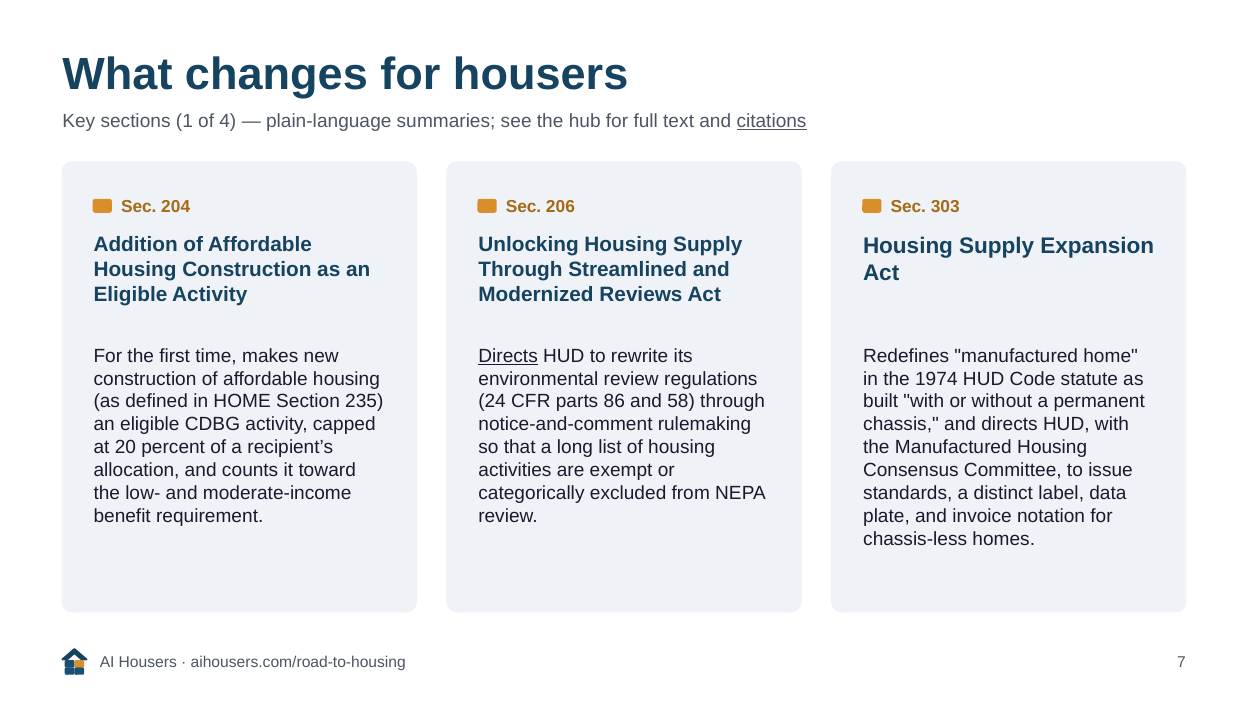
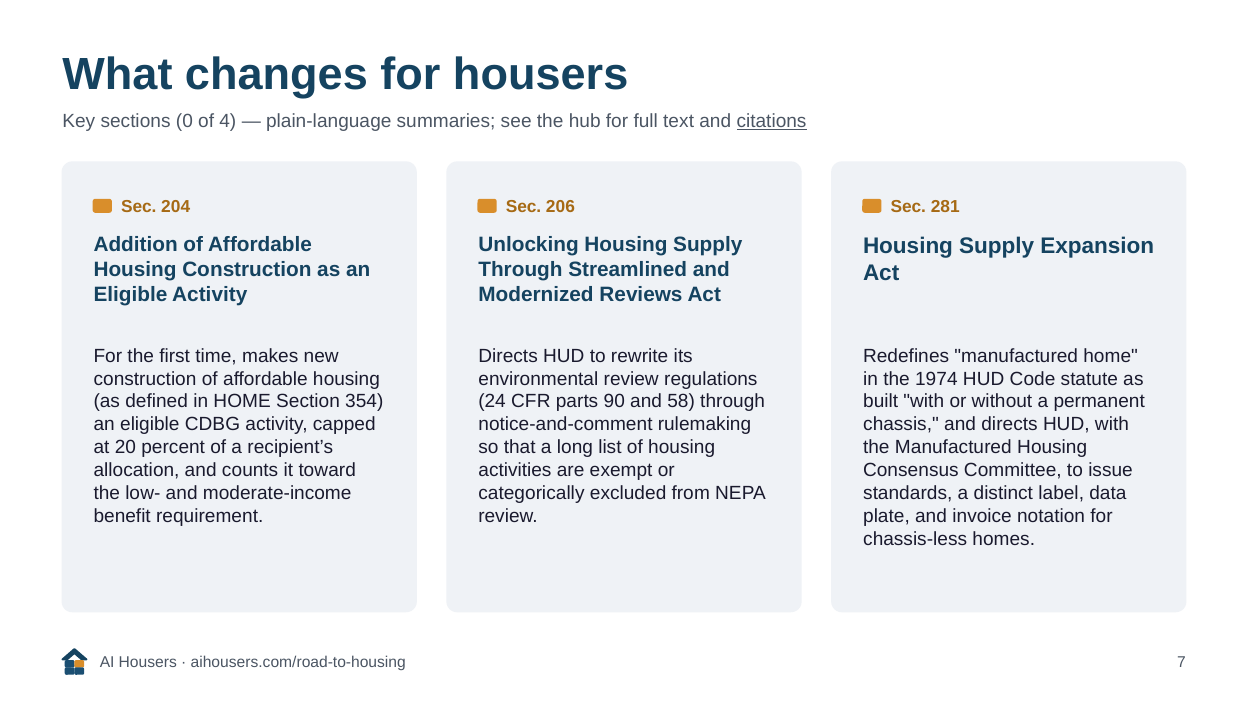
1: 1 -> 0
303: 303 -> 281
Directs at (508, 356) underline: present -> none
235: 235 -> 354
86: 86 -> 90
